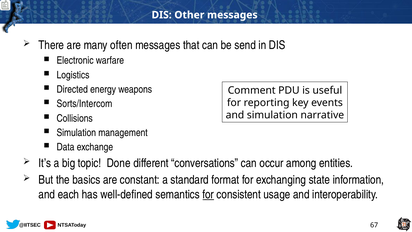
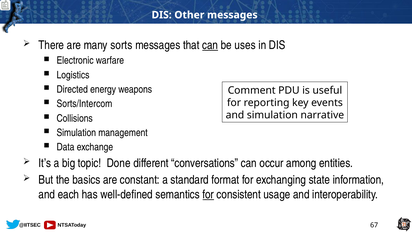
often: often -> sorts
can at (210, 45) underline: none -> present
send: send -> uses
